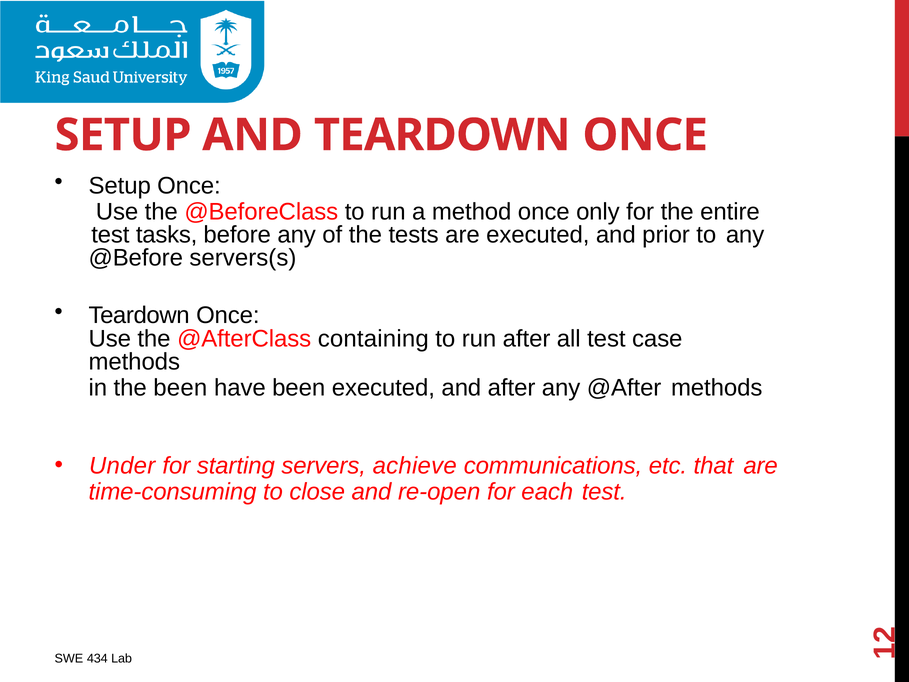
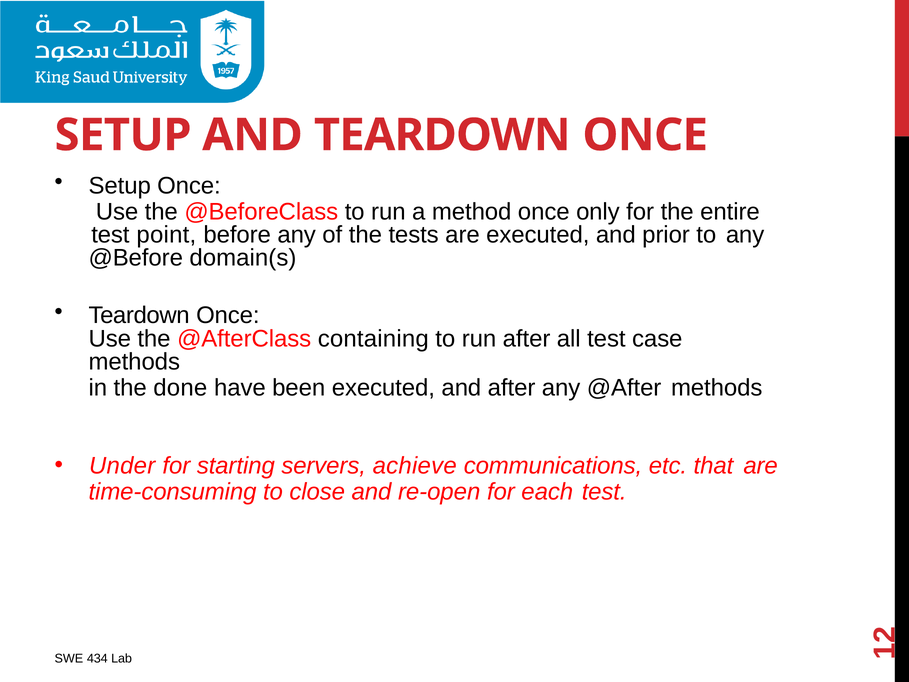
tasks: tasks -> point
servers(s: servers(s -> domain(s
the been: been -> done
